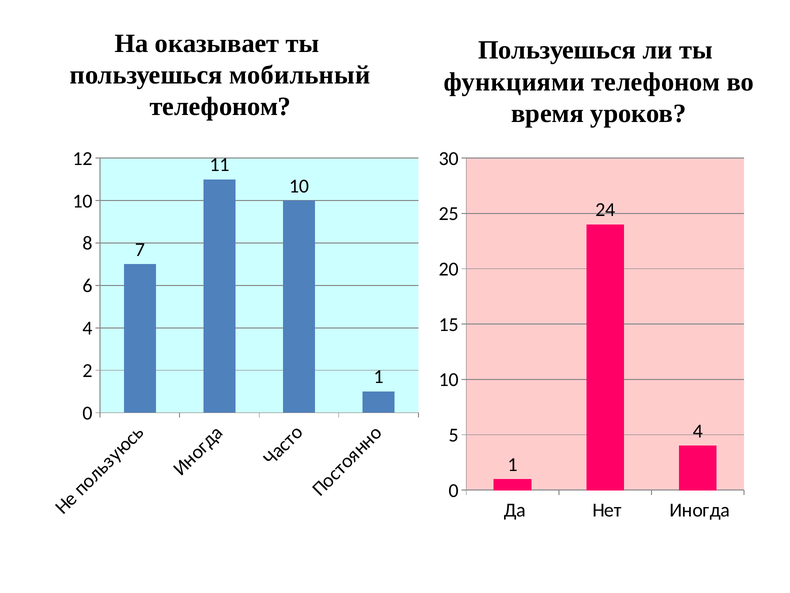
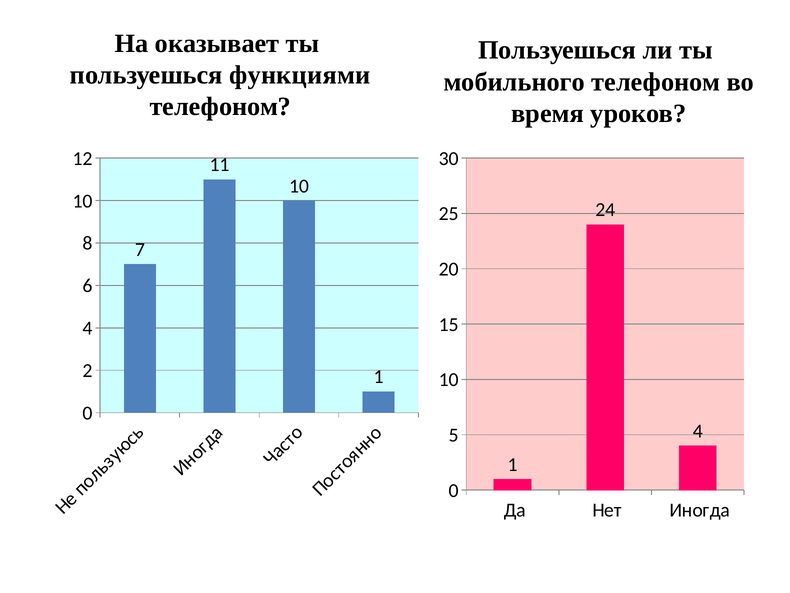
мобильный: мобильный -> функциями
функциями: функциями -> мобильного
